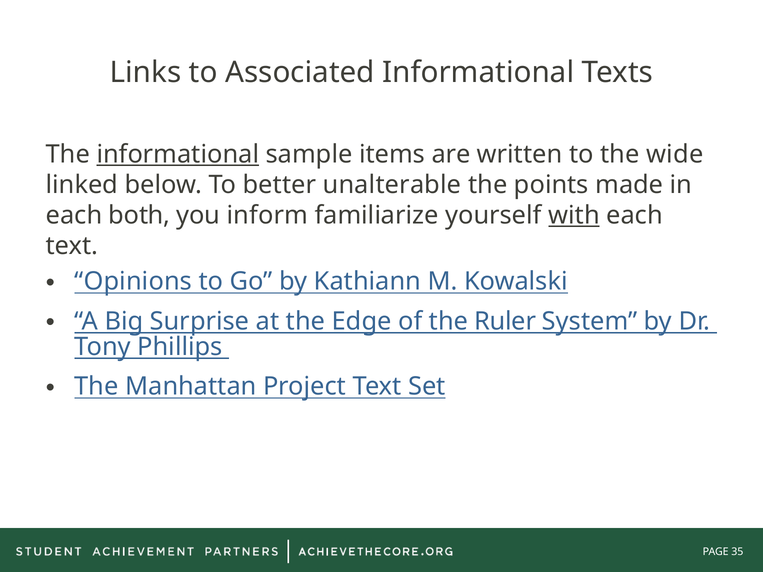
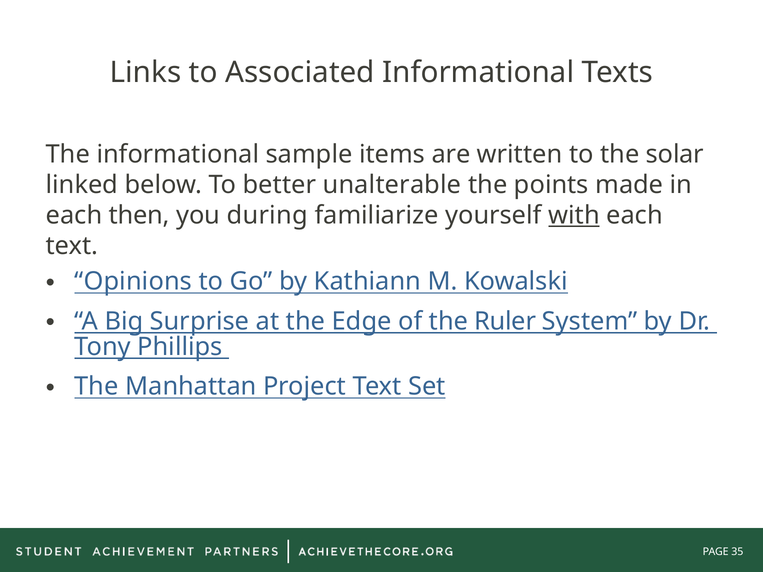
informational at (178, 154) underline: present -> none
wide: wide -> solar
both: both -> then
inform: inform -> during
